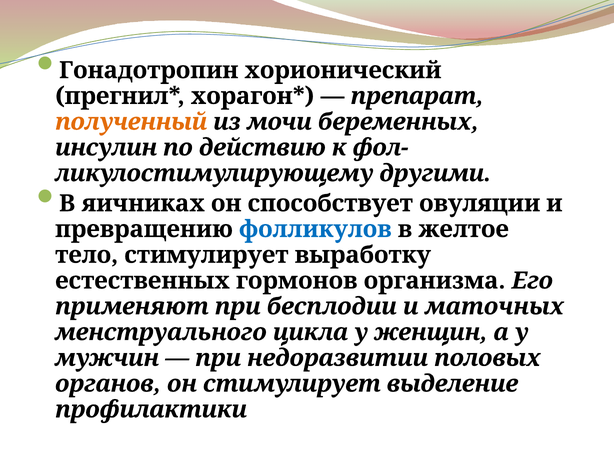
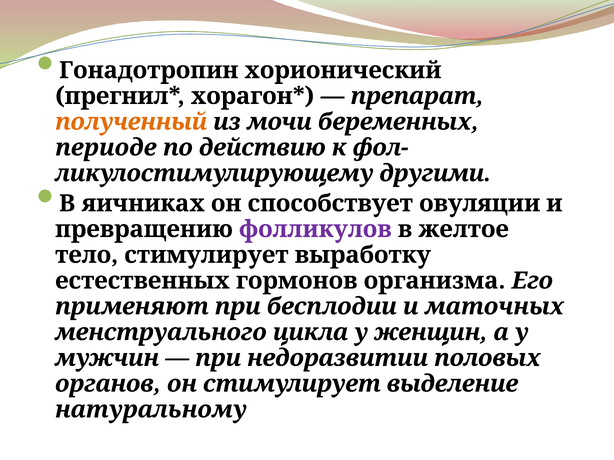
инсулин: инсулин -> периоде
фолликулов colour: blue -> purple
профилактики: профилактики -> натуральному
